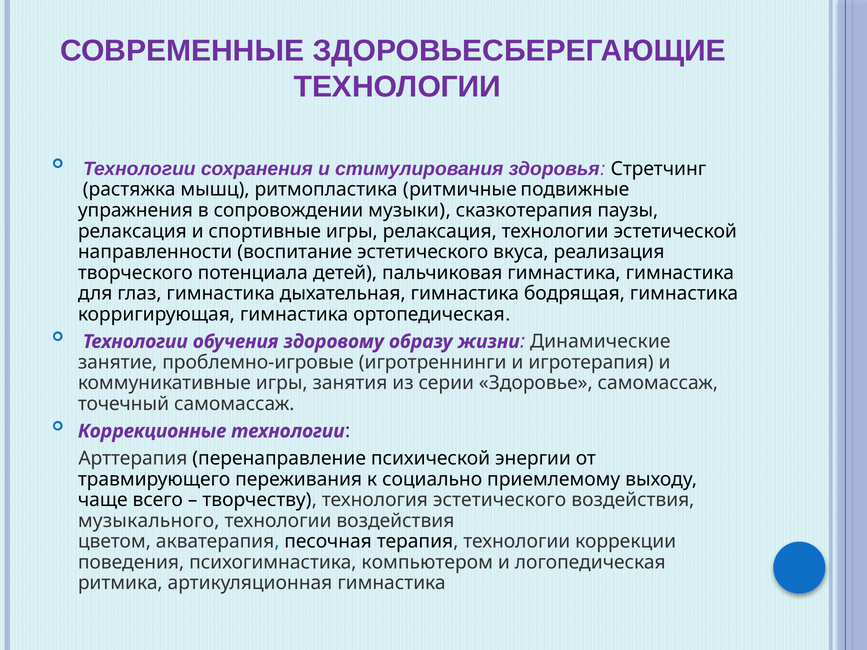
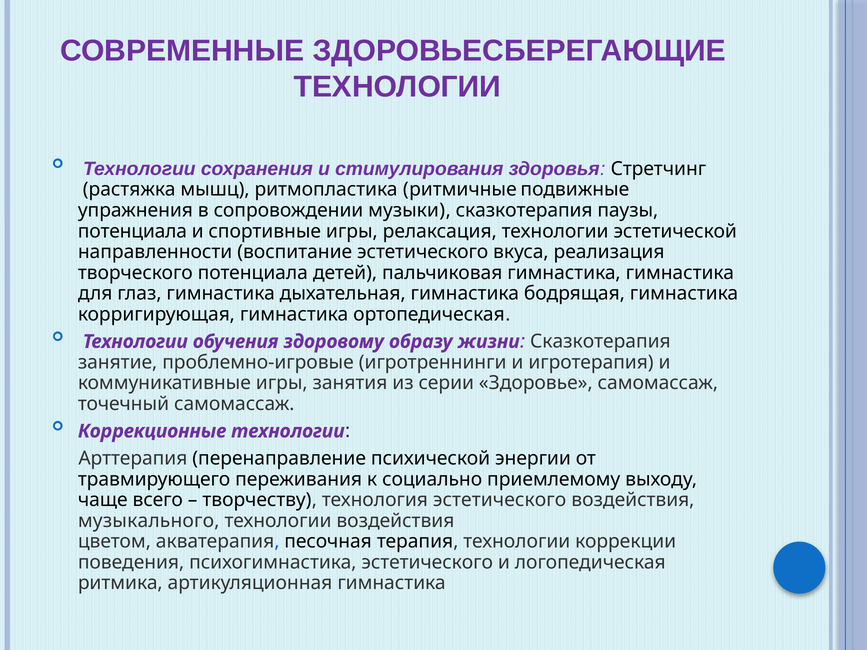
релаксация at (132, 231): релаксация -> потенциала
жизни Динамические: Динамические -> Сказкотерапия
психогимнастика компьютером: компьютером -> эстетического
